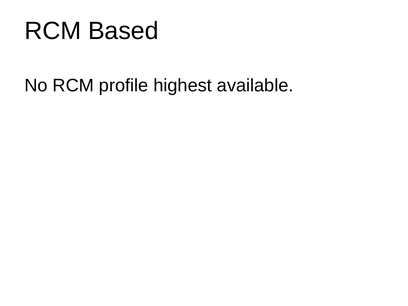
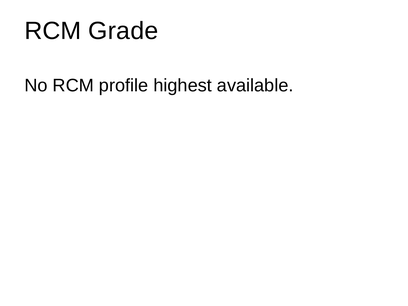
Based: Based -> Grade
